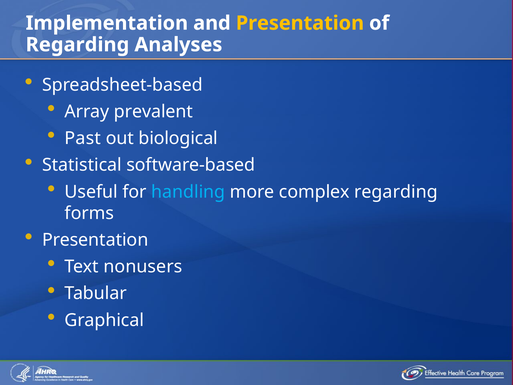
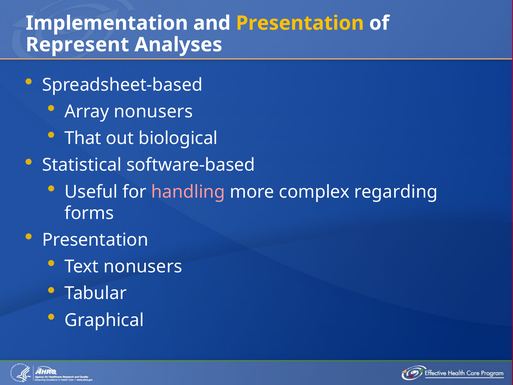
Regarding at (77, 45): Regarding -> Represent
Array prevalent: prevalent -> nonusers
Past: Past -> That
handling colour: light blue -> pink
